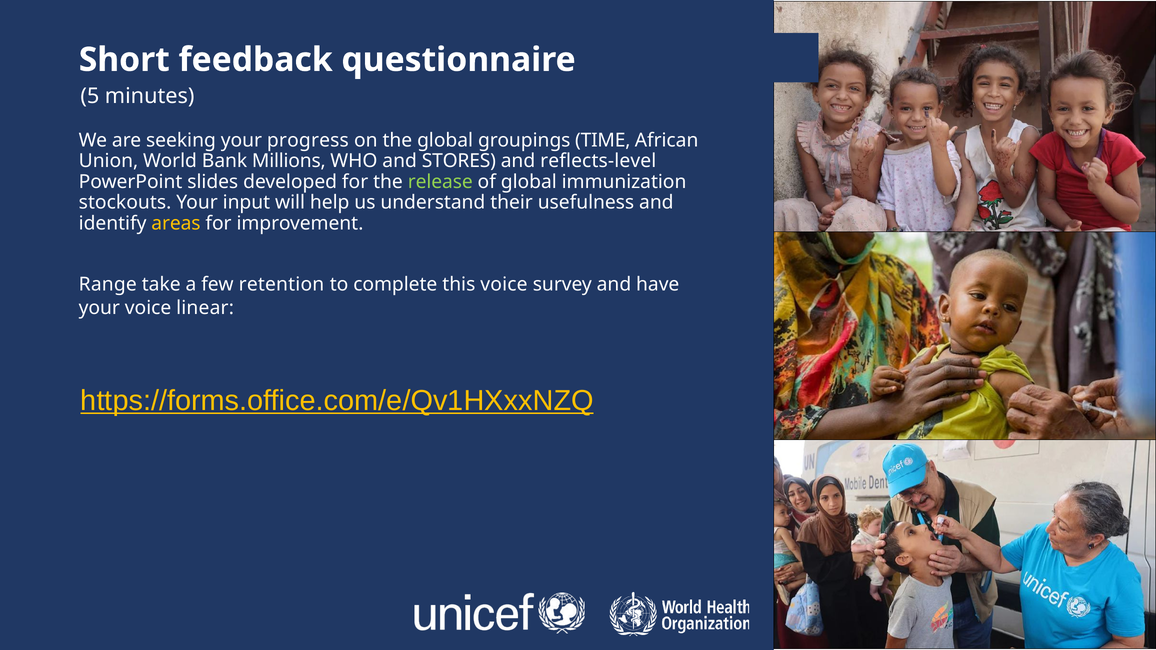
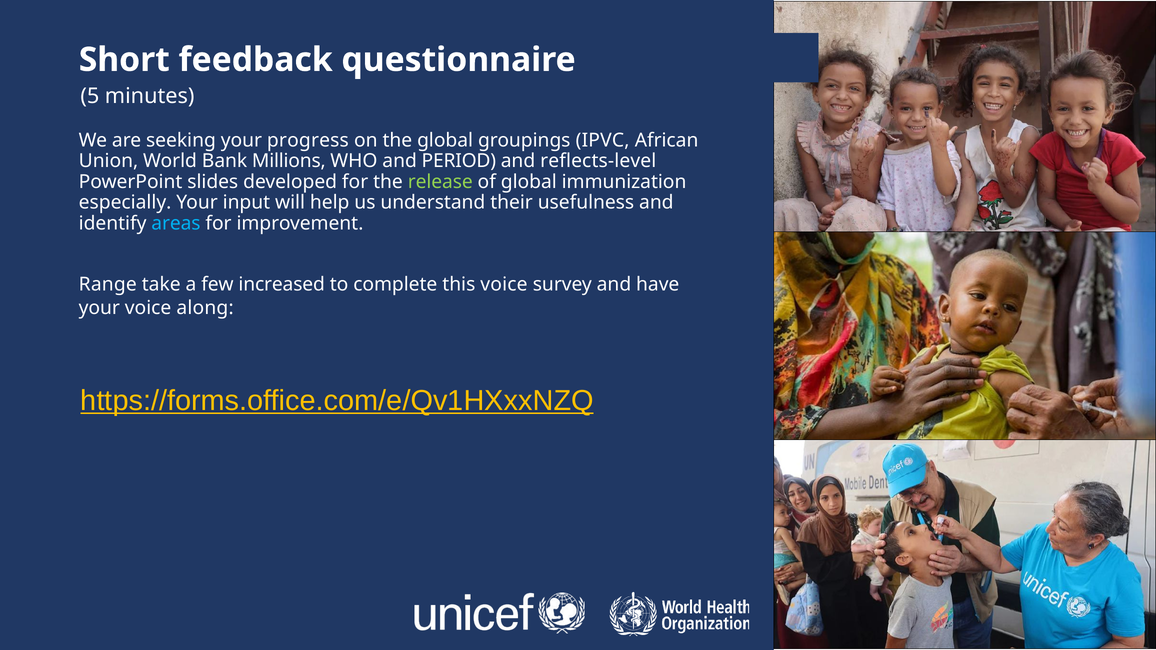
TIME: TIME -> IPVC
STORES: STORES -> PERIOD
stockouts: stockouts -> especially
areas colour: yellow -> light blue
retention: retention -> increased
linear: linear -> along
